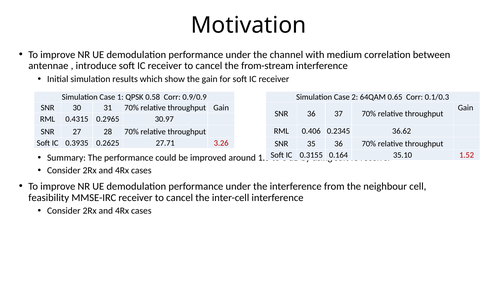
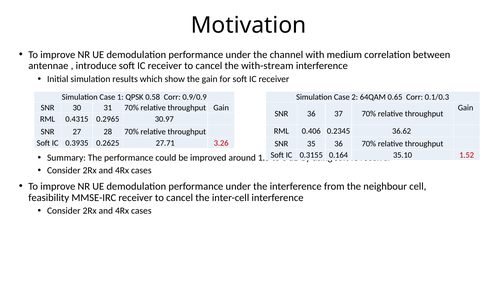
from-stream: from-stream -> with-stream
